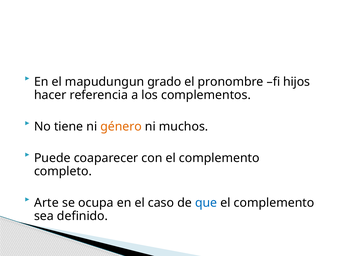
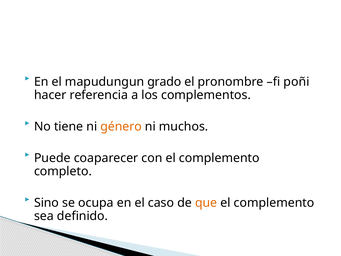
hijos: hijos -> poñi
Arte: Arte -> Sino
que colour: blue -> orange
